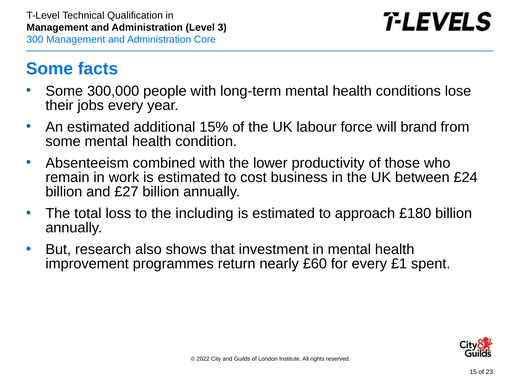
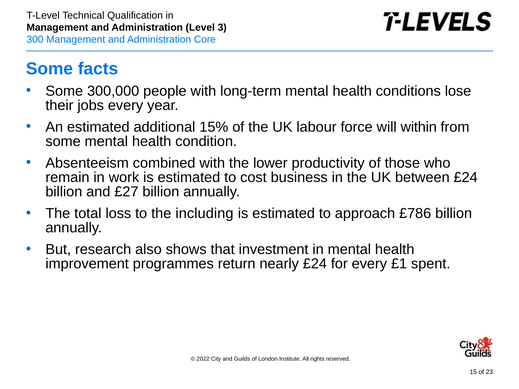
brand: brand -> within
£180: £180 -> £786
nearly £60: £60 -> £24
